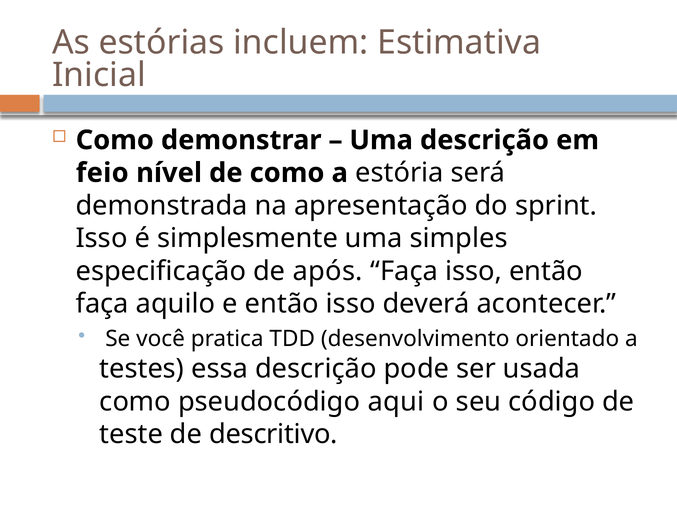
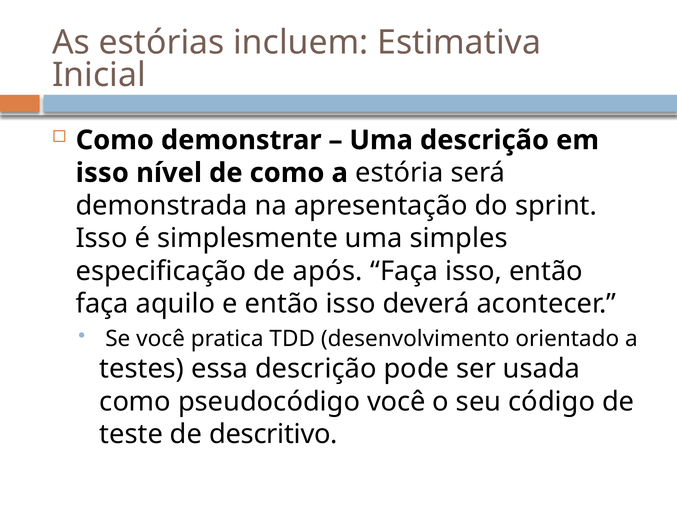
feio at (102, 173): feio -> isso
pseudocódigo aqui: aqui -> você
